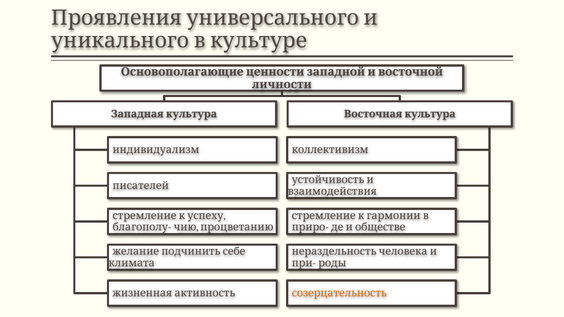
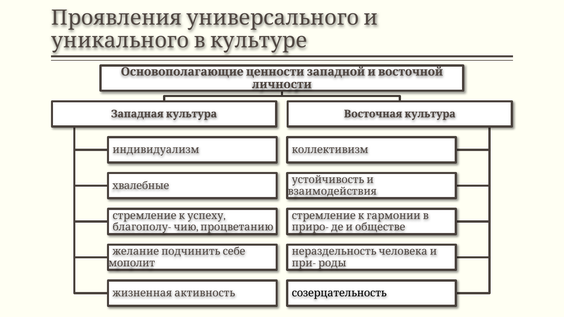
писателей: писателей -> хвалебные
климата: климата -> мополит
созерцательность colour: orange -> black
